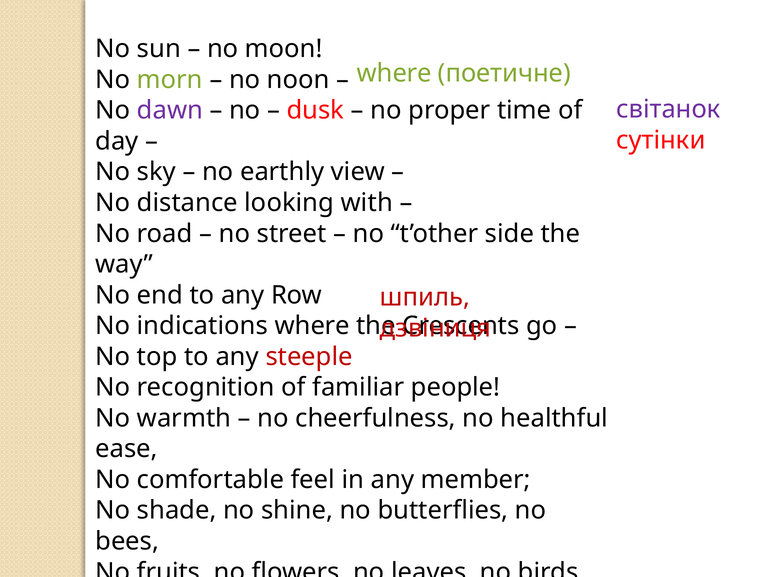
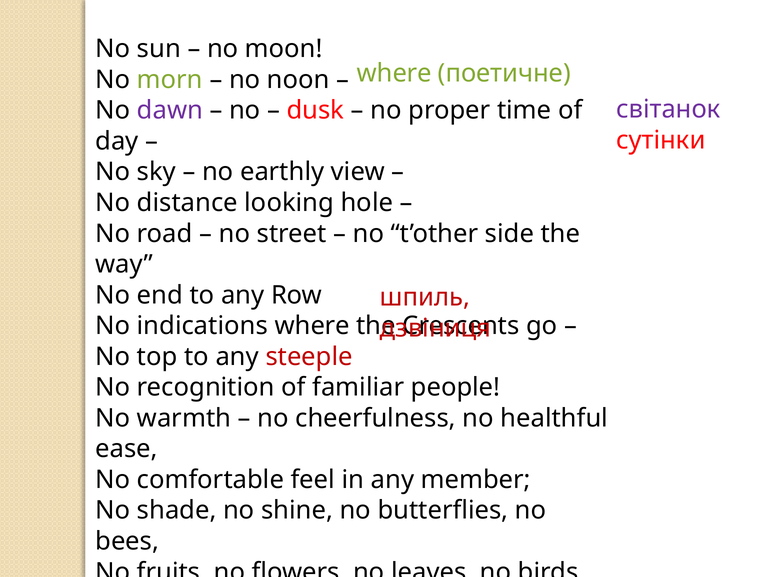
with: with -> hole
